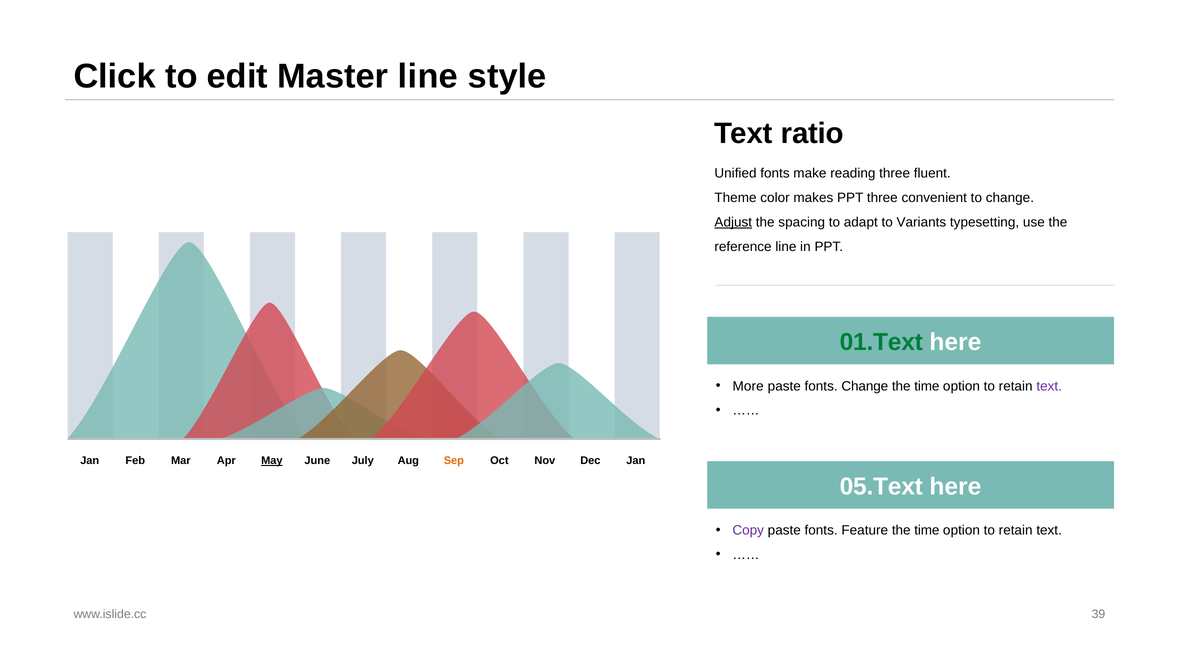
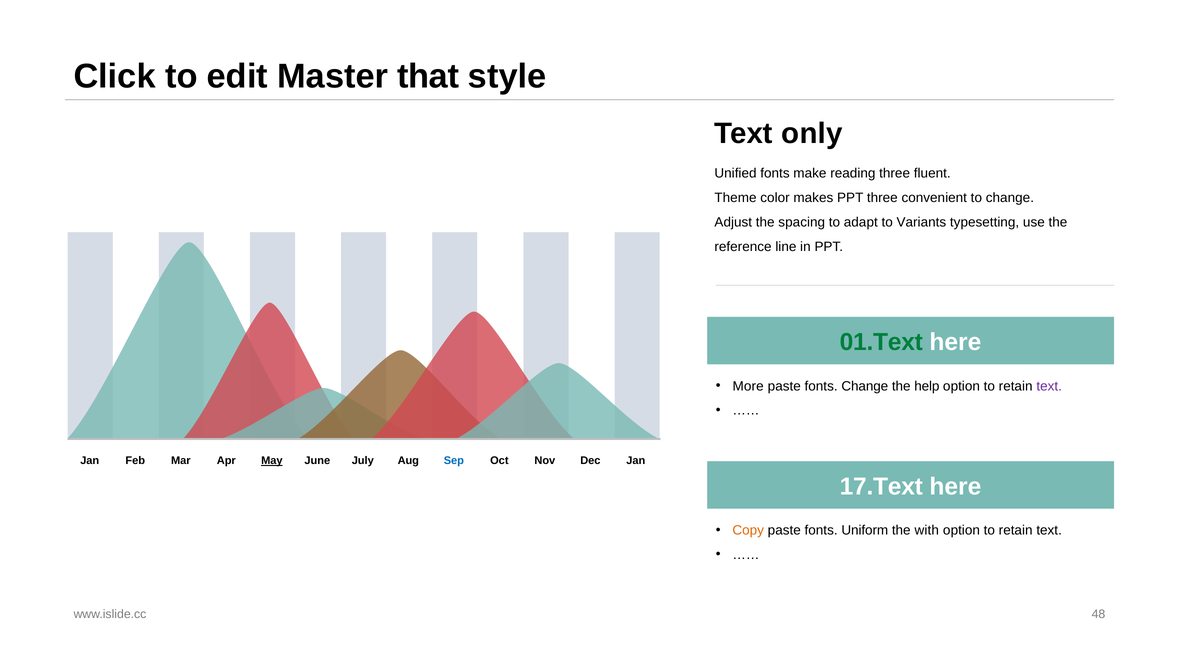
Master line: line -> that
ratio: ratio -> only
Adjust underline: present -> none
time at (927, 386): time -> help
Sep colour: orange -> blue
05.Text: 05.Text -> 17.Text
Copy colour: purple -> orange
Feature: Feature -> Uniform
time at (927, 531): time -> with
39: 39 -> 48
